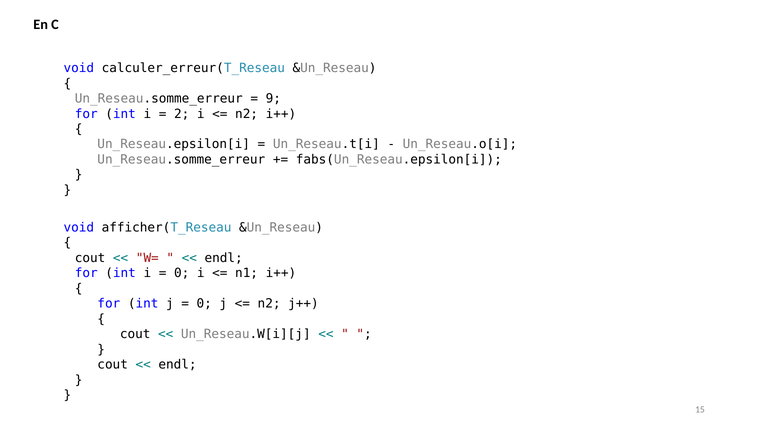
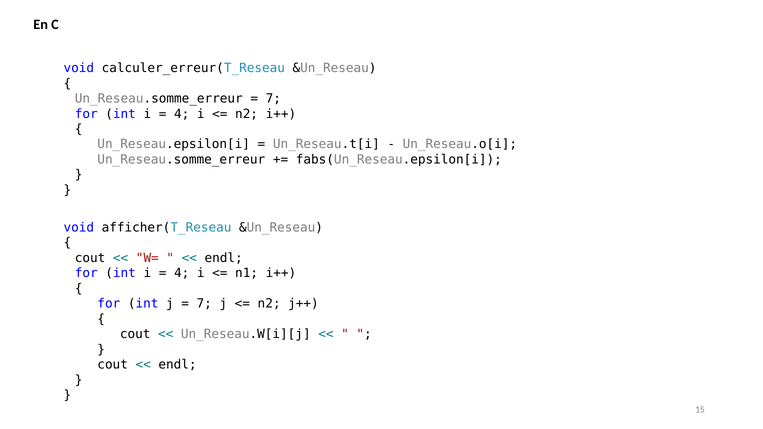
9 at (273, 99): 9 -> 7
2 at (182, 114): 2 -> 4
0 at (182, 273): 0 -> 4
0 at (204, 304): 0 -> 7
